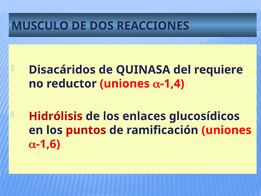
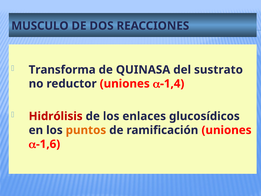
Disacáridos: Disacáridos -> Transforma
requiere: requiere -> sustrato
puntos colour: red -> orange
